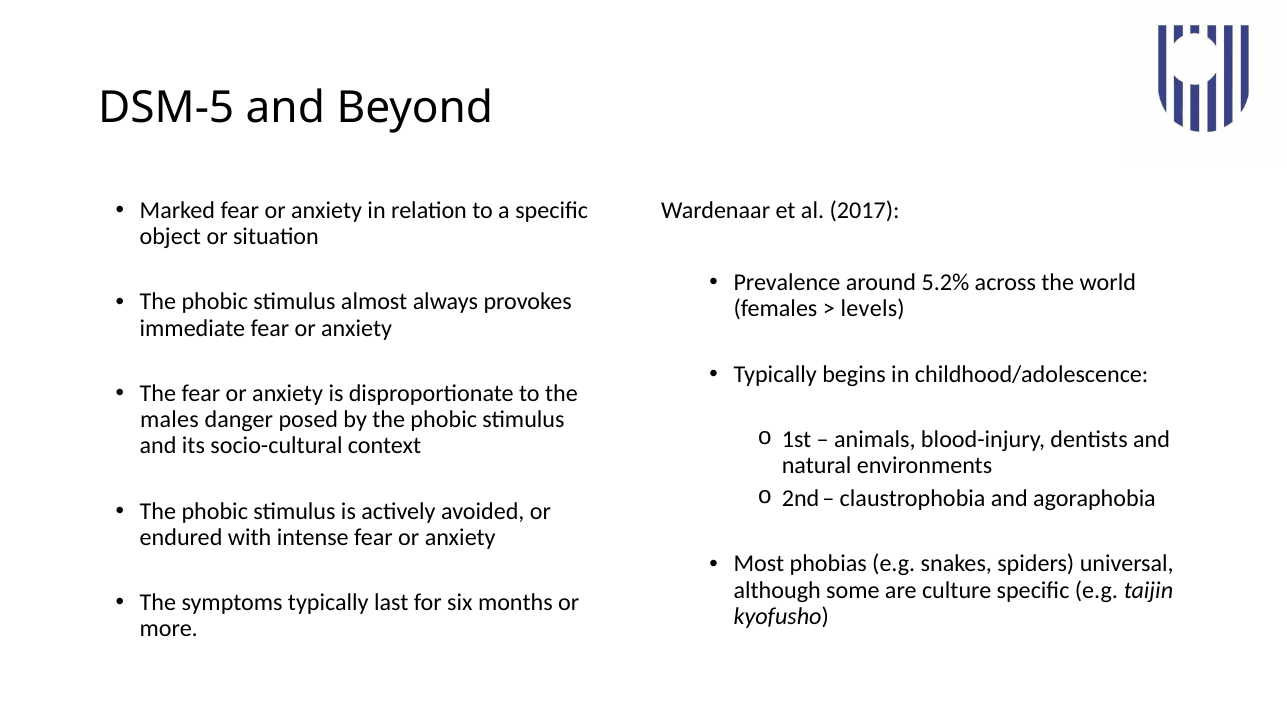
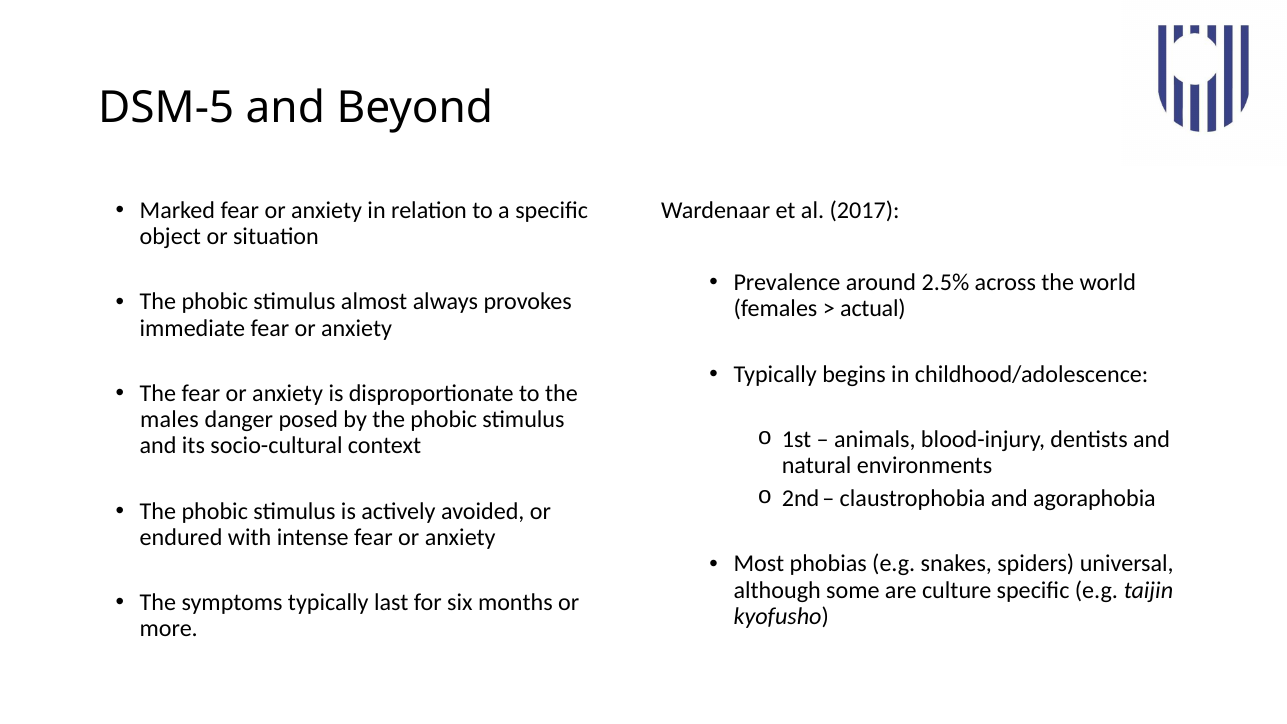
5.2%: 5.2% -> 2.5%
levels: levels -> actual
